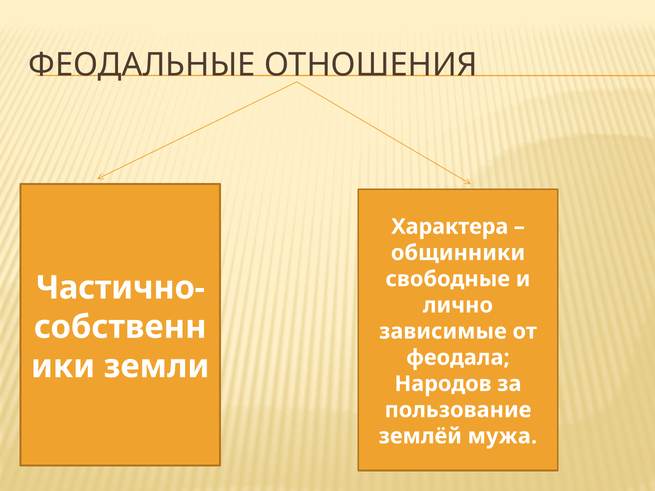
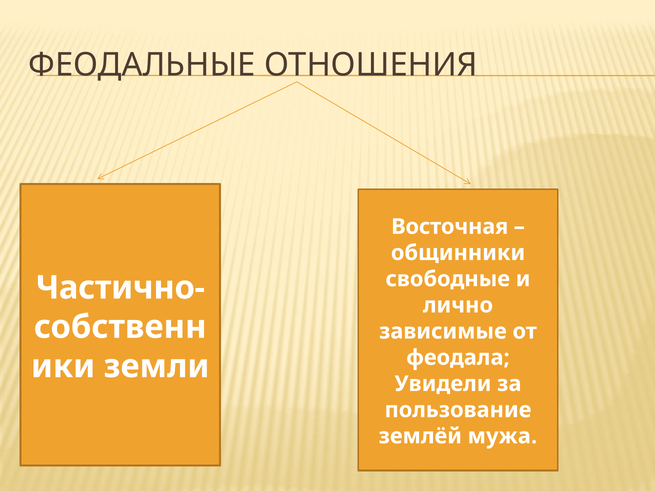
Характера: Характера -> Восточная
Народов: Народов -> Увидели
